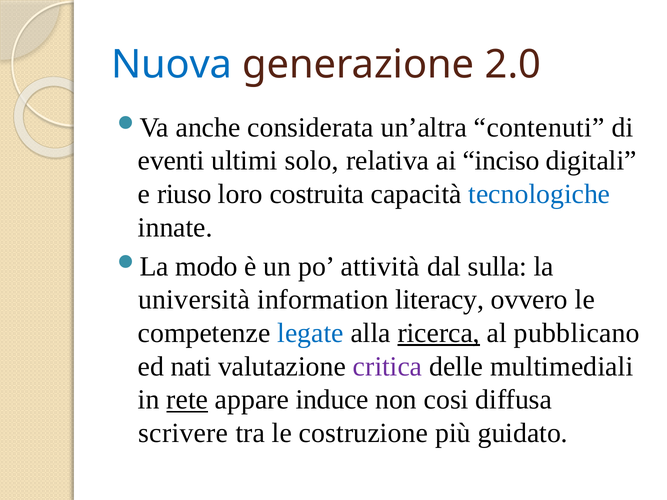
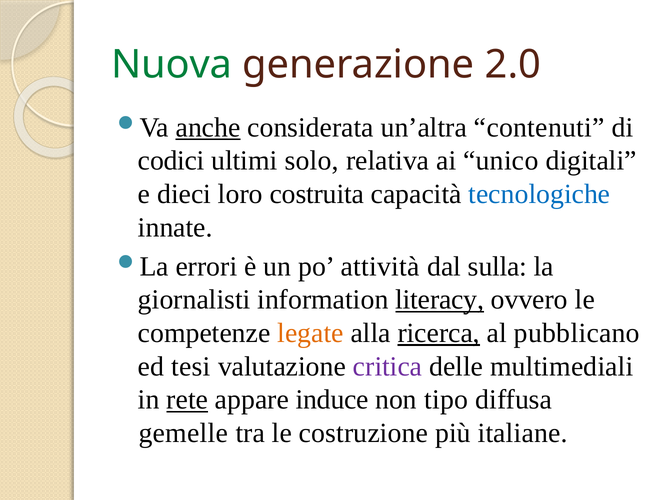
Nuova colour: blue -> green
anche underline: none -> present
eventi: eventi -> codici
inciso: inciso -> unico
riuso: riuso -> dieci
modo: modo -> errori
università: università -> giornalisti
literacy underline: none -> present
legate colour: blue -> orange
nati: nati -> tesi
cosi: cosi -> tipo
scrivere: scrivere -> gemelle
guidato: guidato -> italiane
